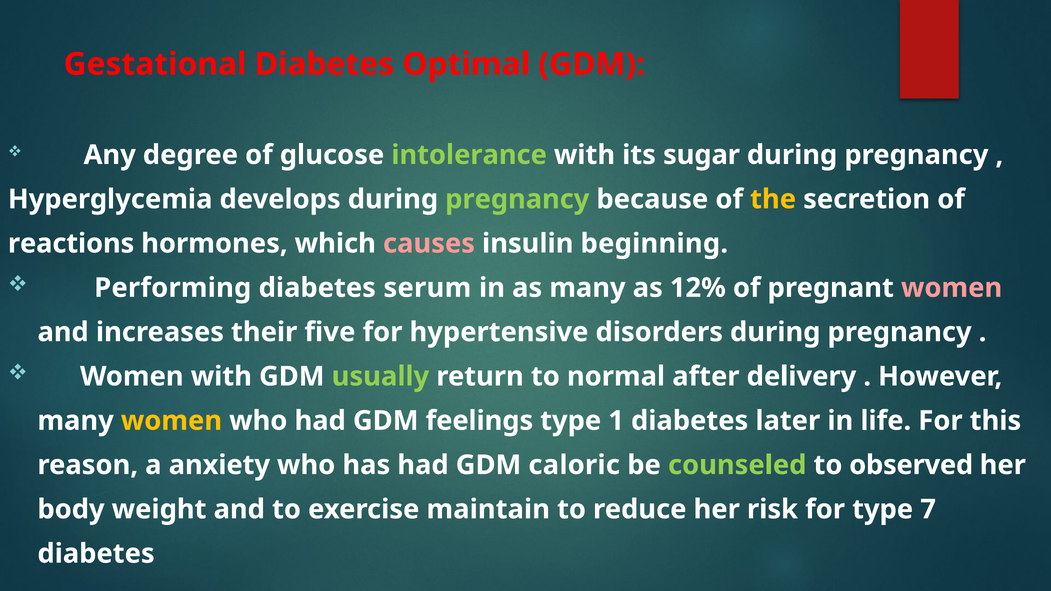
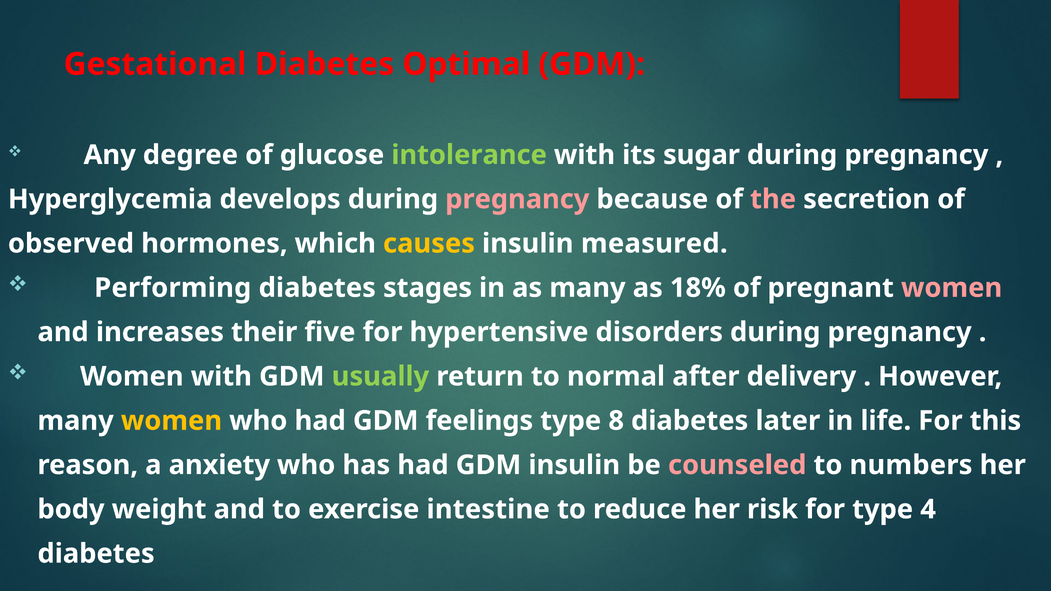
pregnancy at (517, 199) colour: light green -> pink
the colour: yellow -> pink
reactions: reactions -> observed
causes colour: pink -> yellow
beginning: beginning -> measured
serum: serum -> stages
12%: 12% -> 18%
1: 1 -> 8
GDM caloric: caloric -> insulin
counseled colour: light green -> pink
observed: observed -> numbers
maintain: maintain -> intestine
7: 7 -> 4
